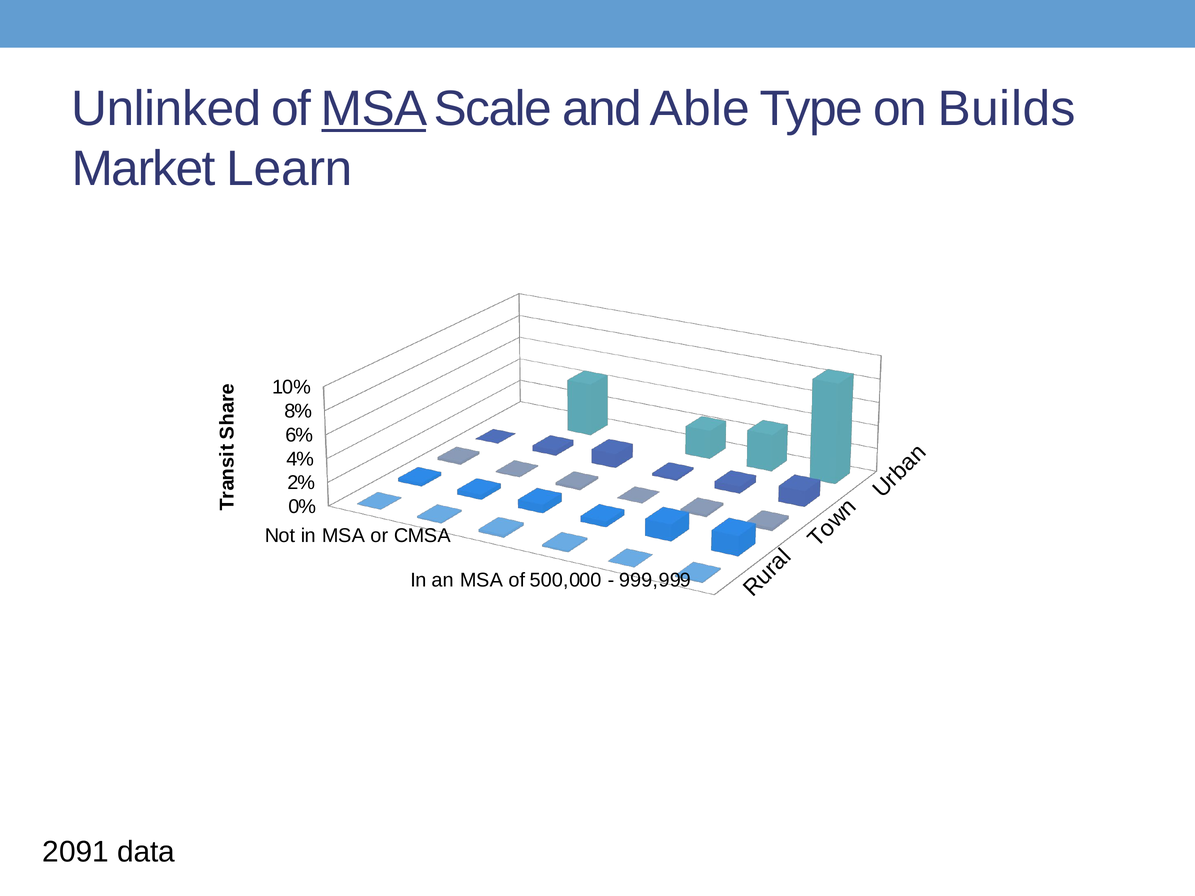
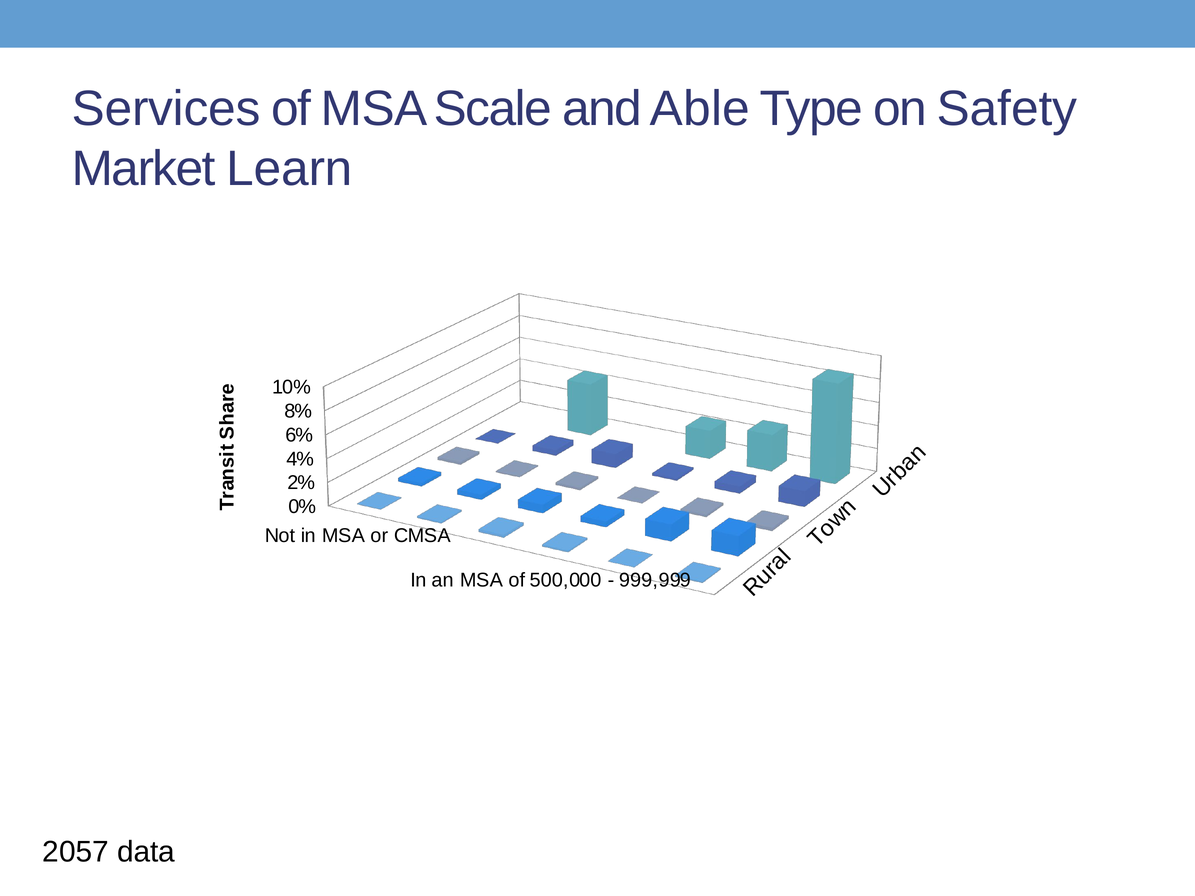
Unlinked: Unlinked -> Services
MSA at (374, 109) underline: present -> none
Builds: Builds -> Safety
2091: 2091 -> 2057
